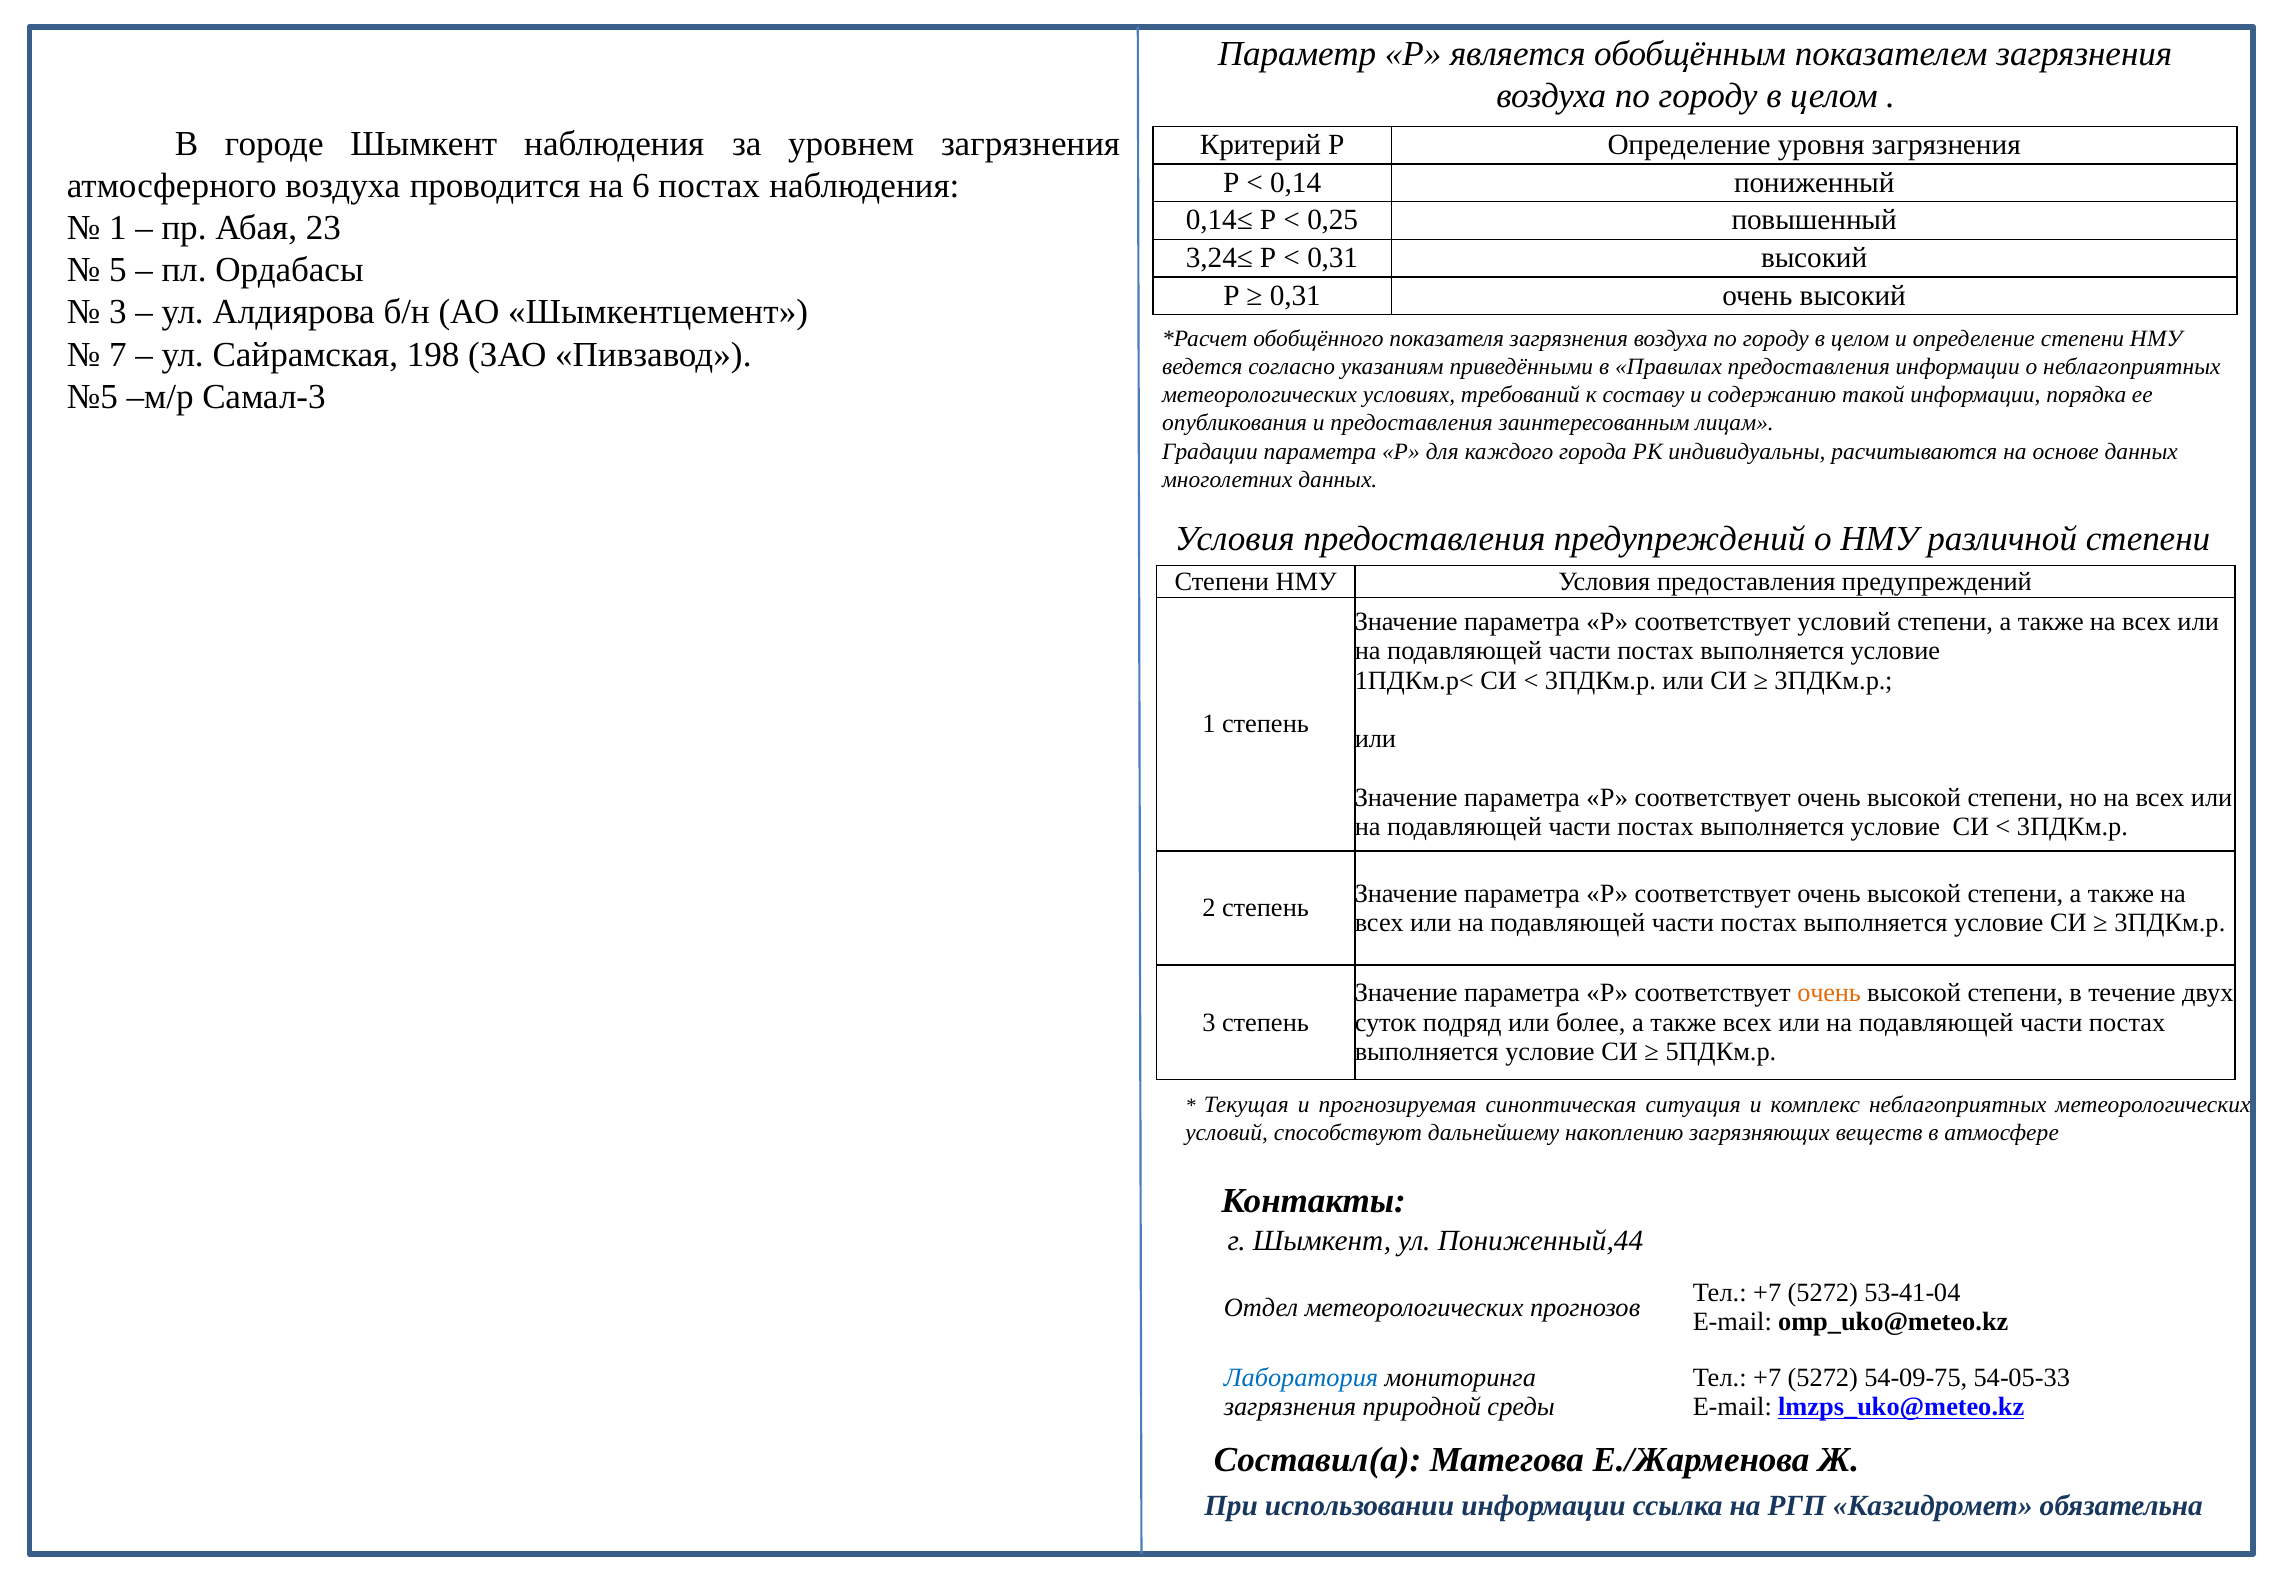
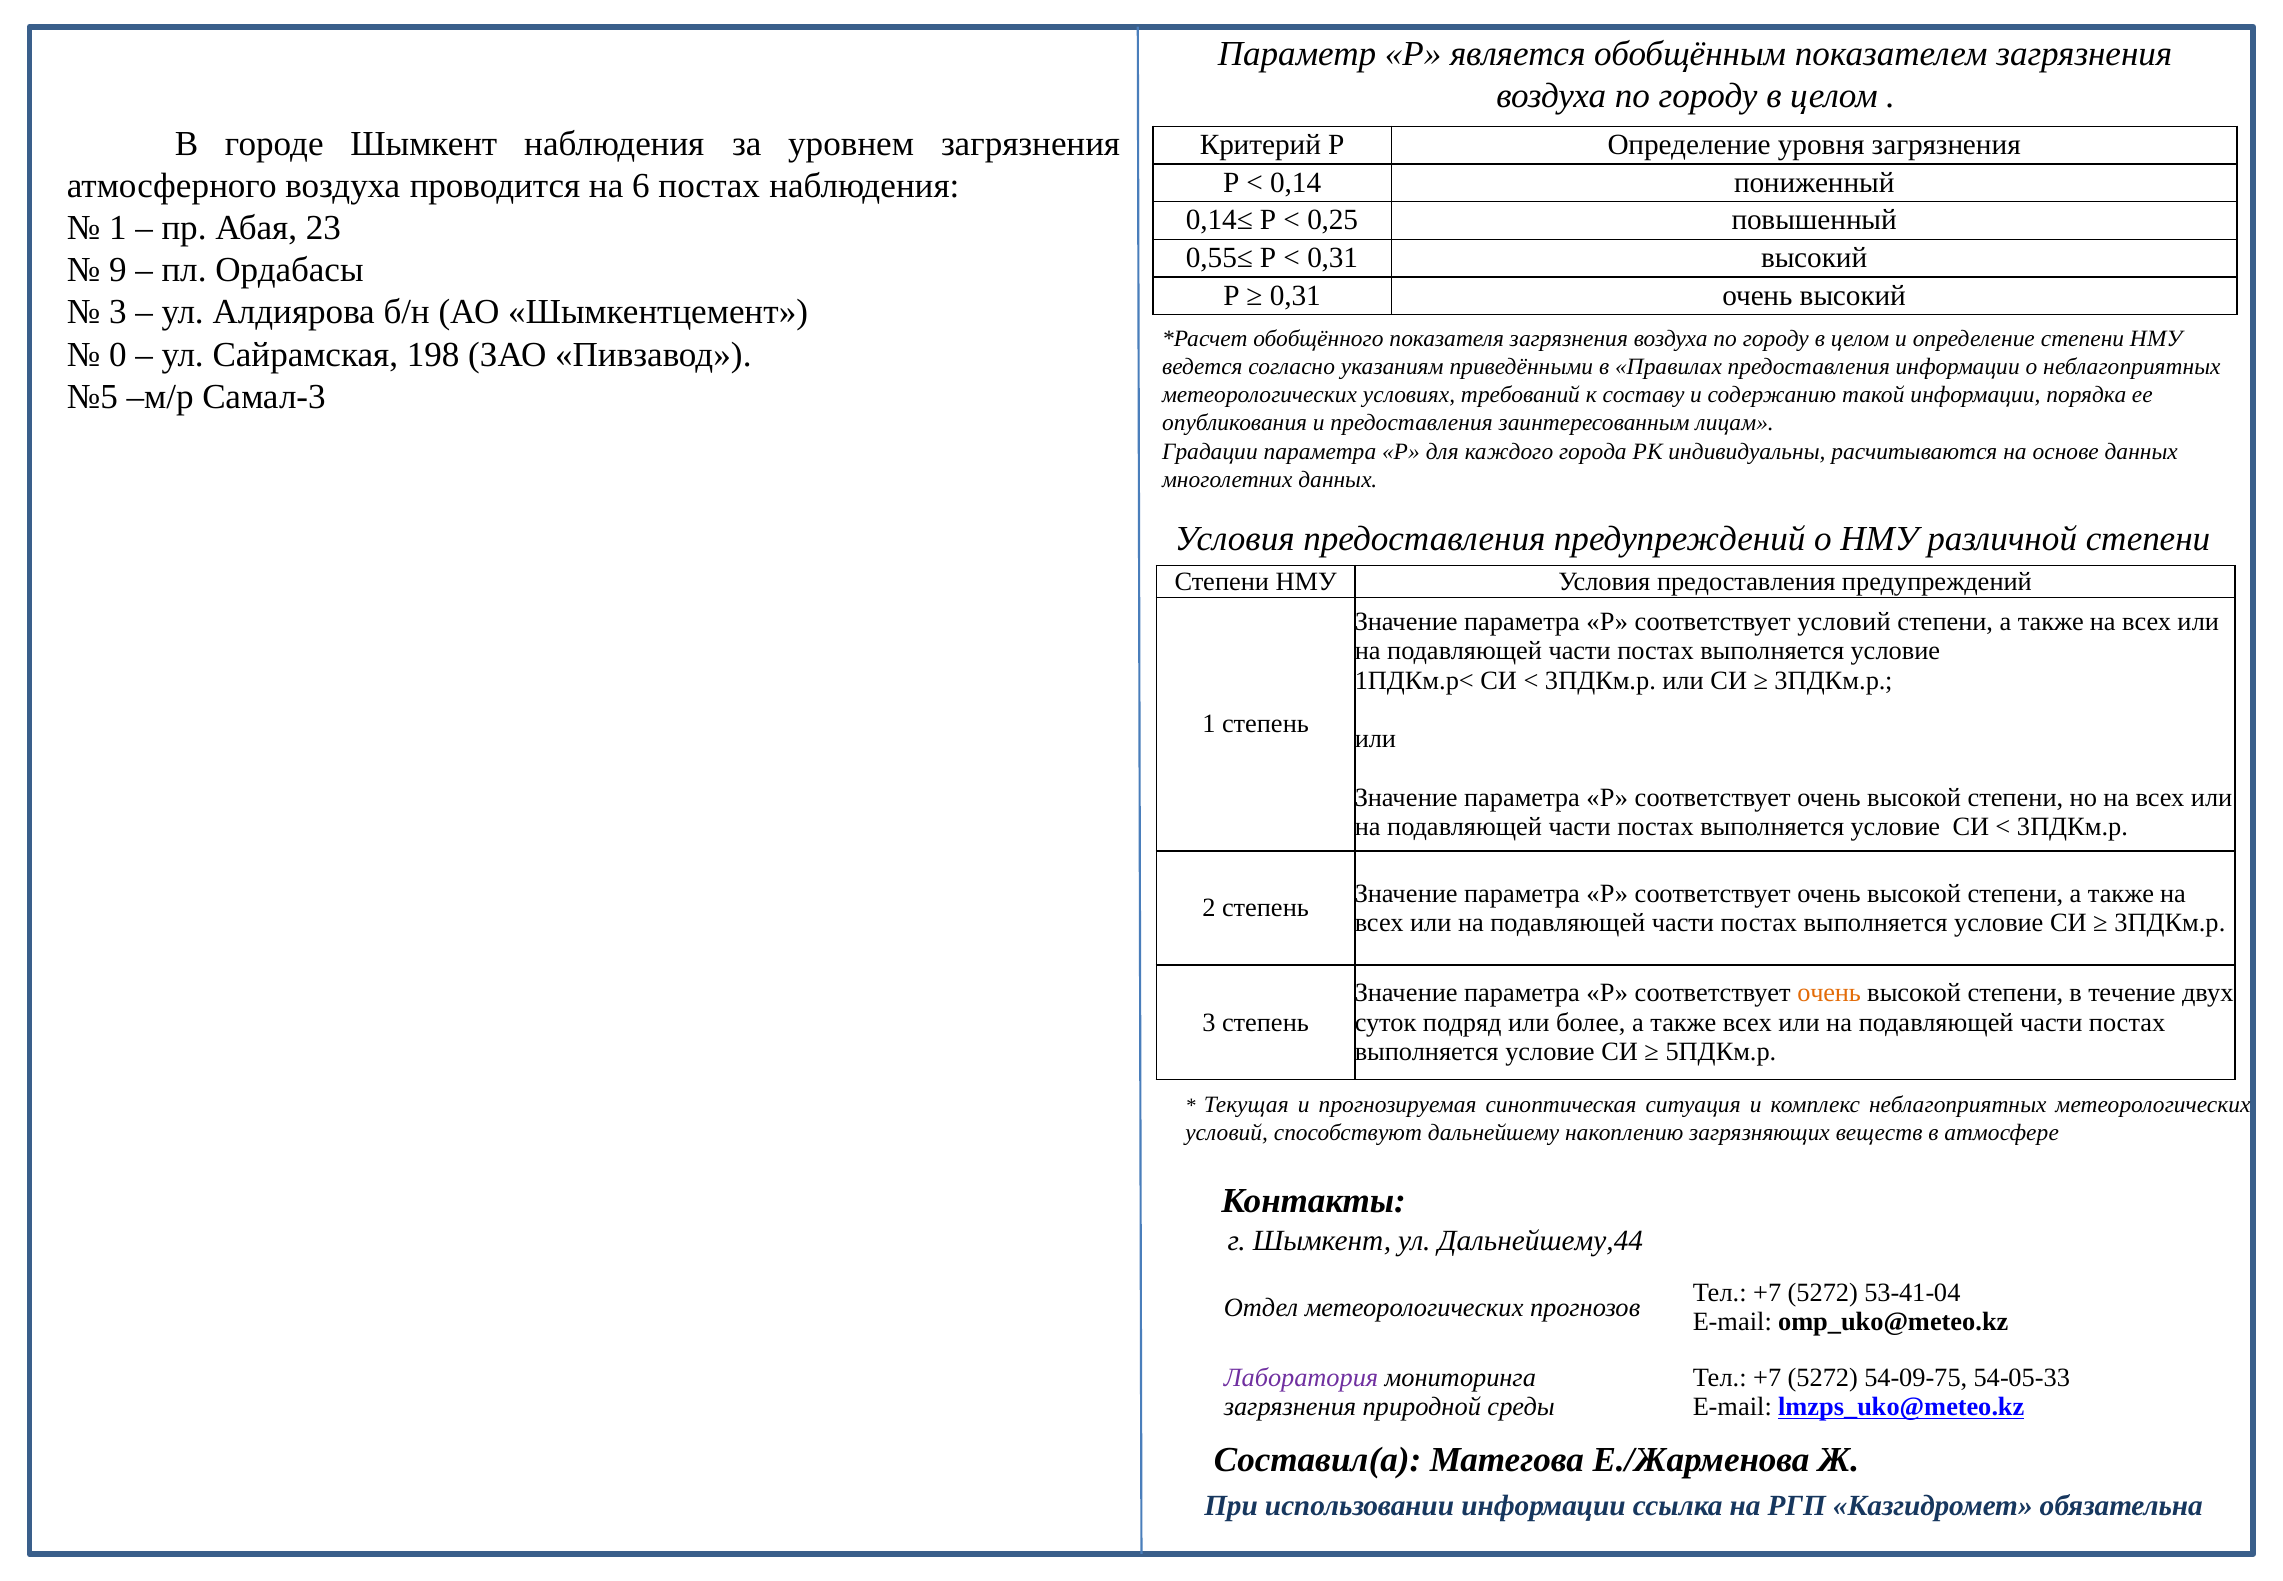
3,24≤: 3,24≤ -> 0,55≤
5: 5 -> 9
7: 7 -> 0
Пониженный,44: Пониженный,44 -> Дальнейшему,44
Лаборатория colour: blue -> purple
